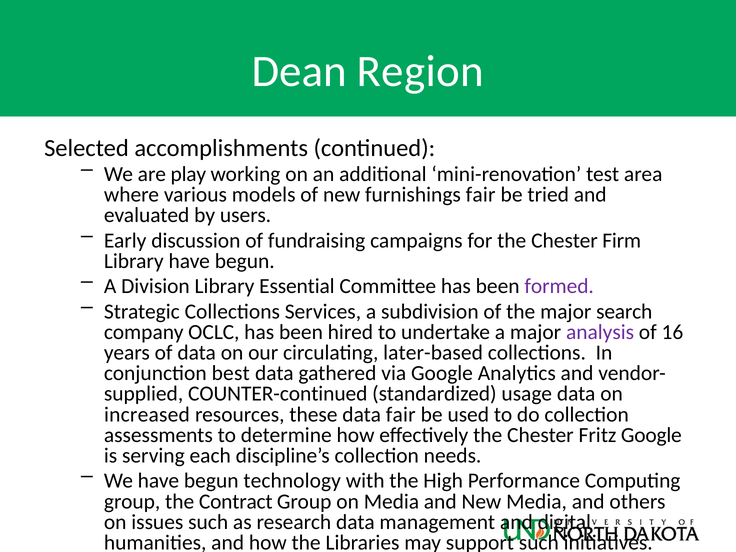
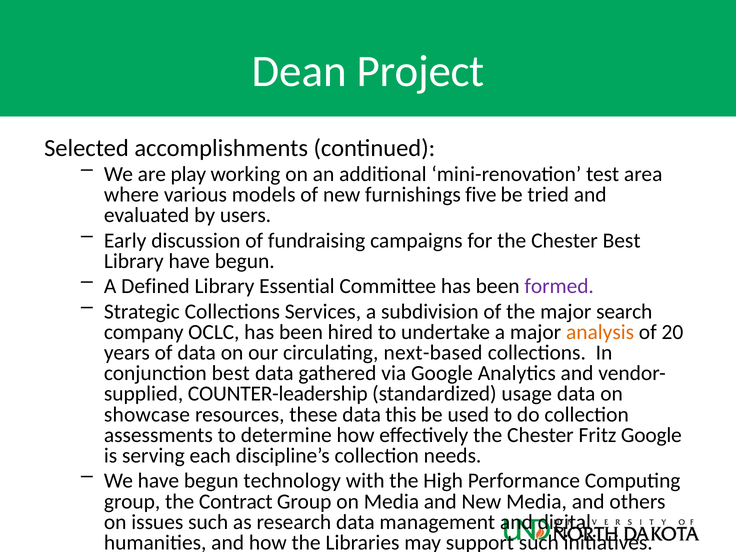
Region: Region -> Project
furnishings fair: fair -> five
Chester Firm: Firm -> Best
Division: Division -> Defined
analysis colour: purple -> orange
16: 16 -> 20
later-based: later-based -> next-based
COUNTER-continued: COUNTER-continued -> COUNTER-leadership
increased: increased -> showcase
data fair: fair -> this
